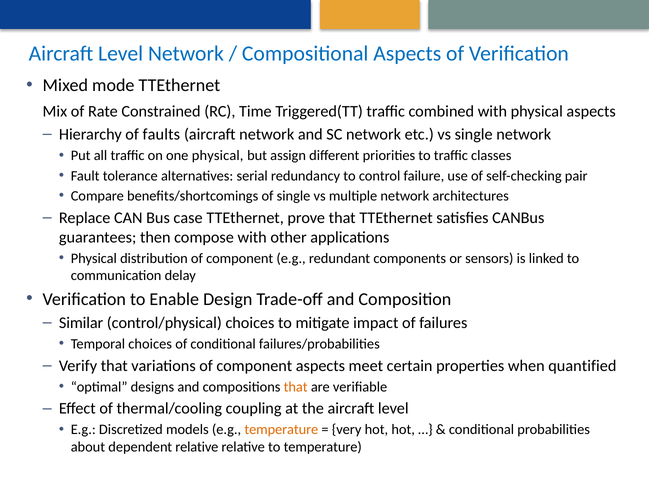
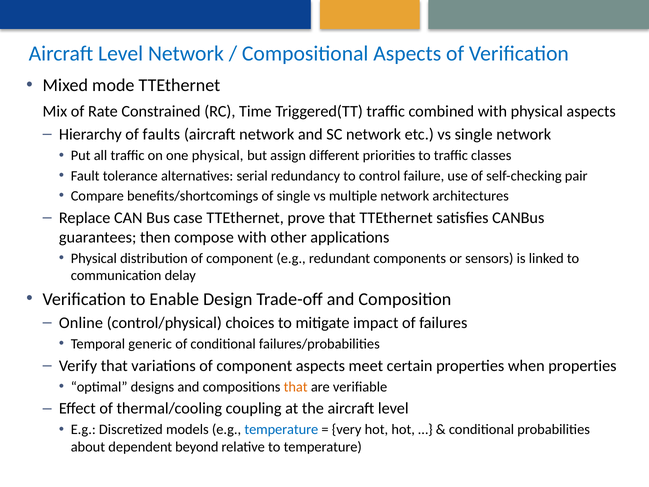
Similar: Similar -> Online
Temporal choices: choices -> generic
when quantified: quantified -> properties
temperature at (281, 430) colour: orange -> blue
dependent relative: relative -> beyond
